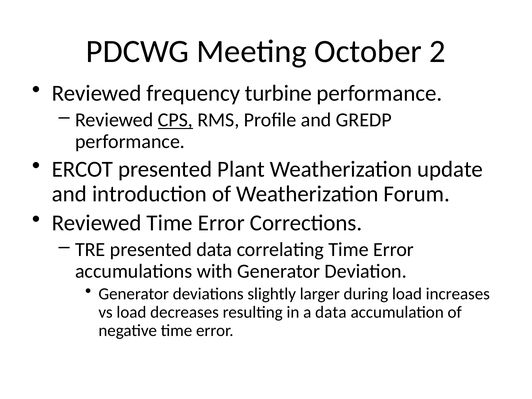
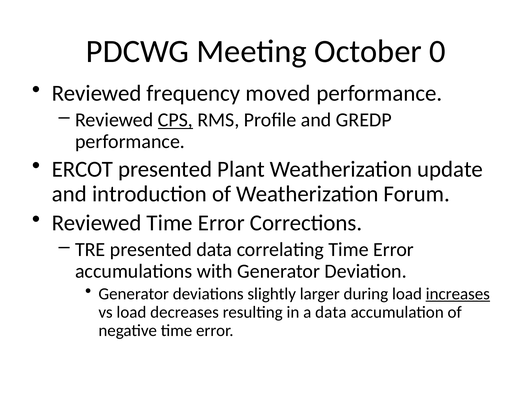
2: 2 -> 0
turbine: turbine -> moved
increases underline: none -> present
